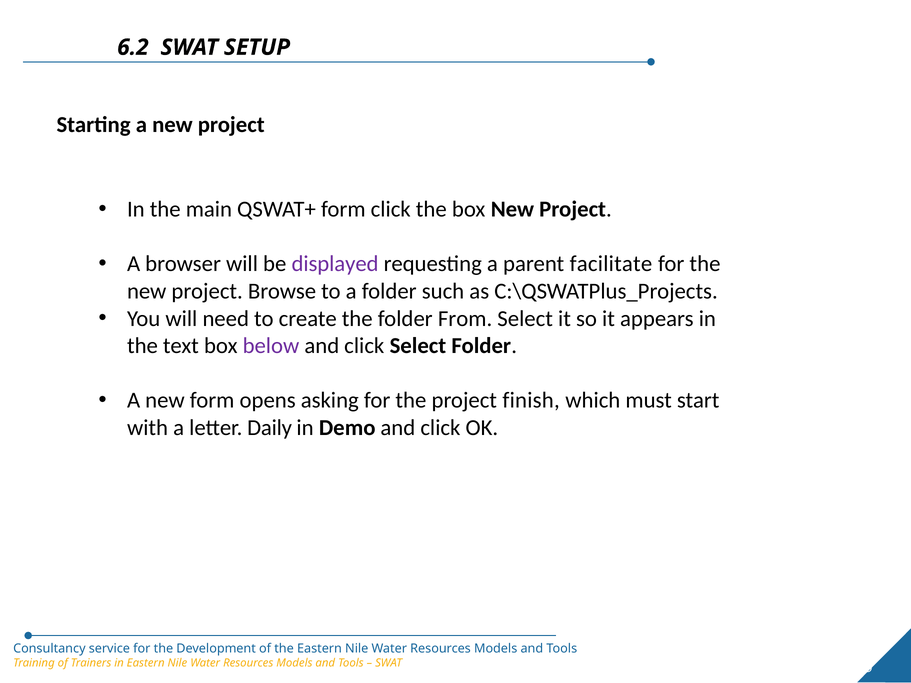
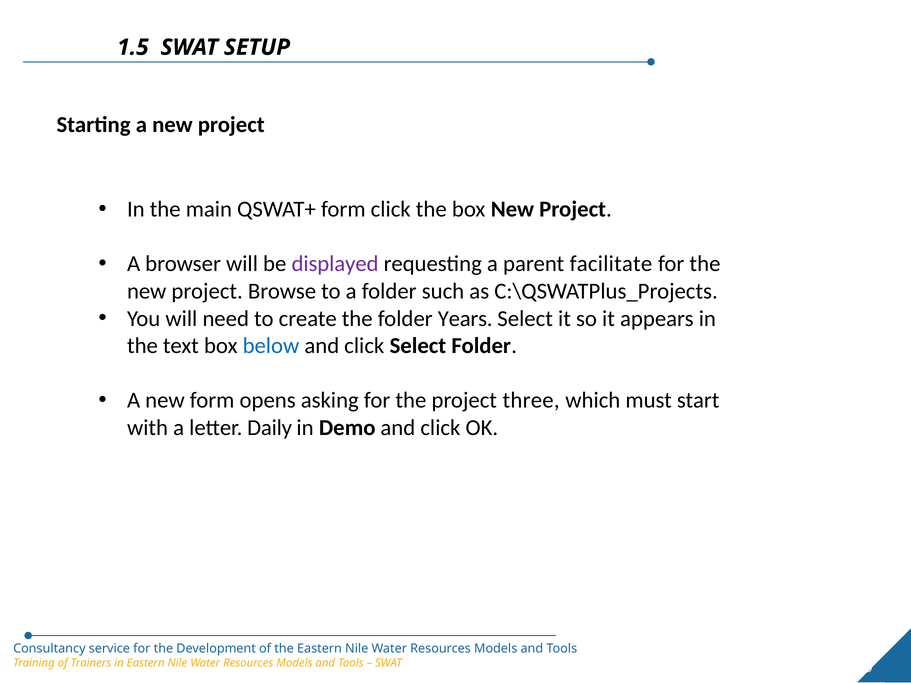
6.2: 6.2 -> 1.5
From: From -> Years
below colour: purple -> blue
finish: finish -> three
